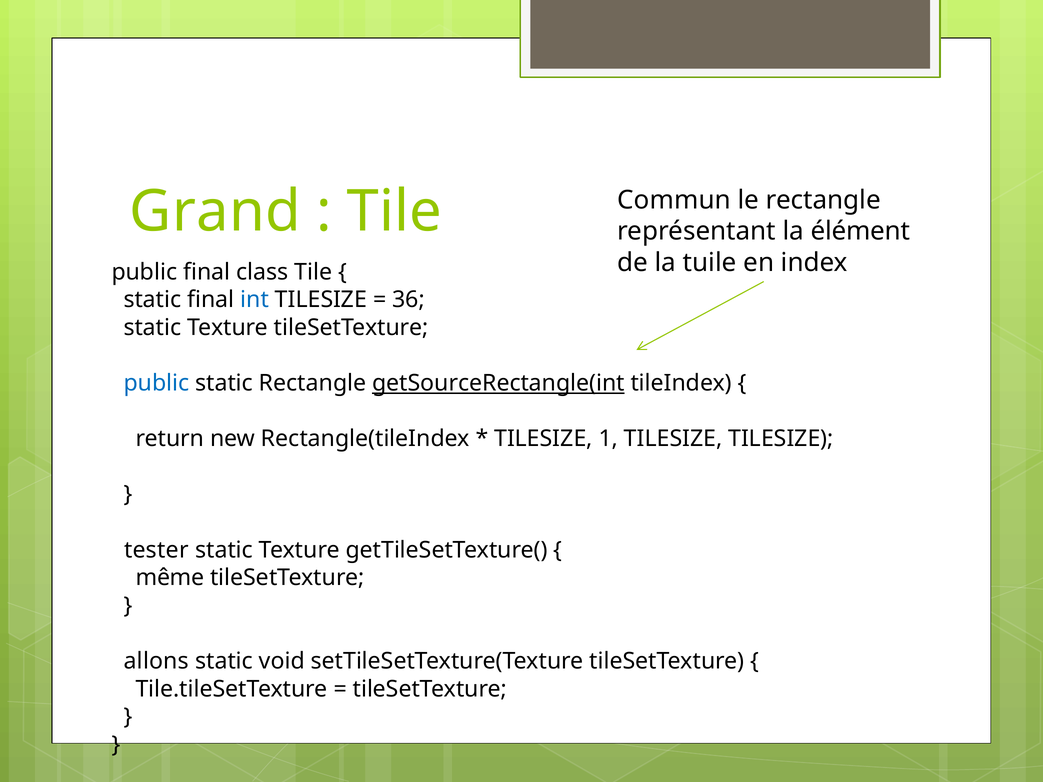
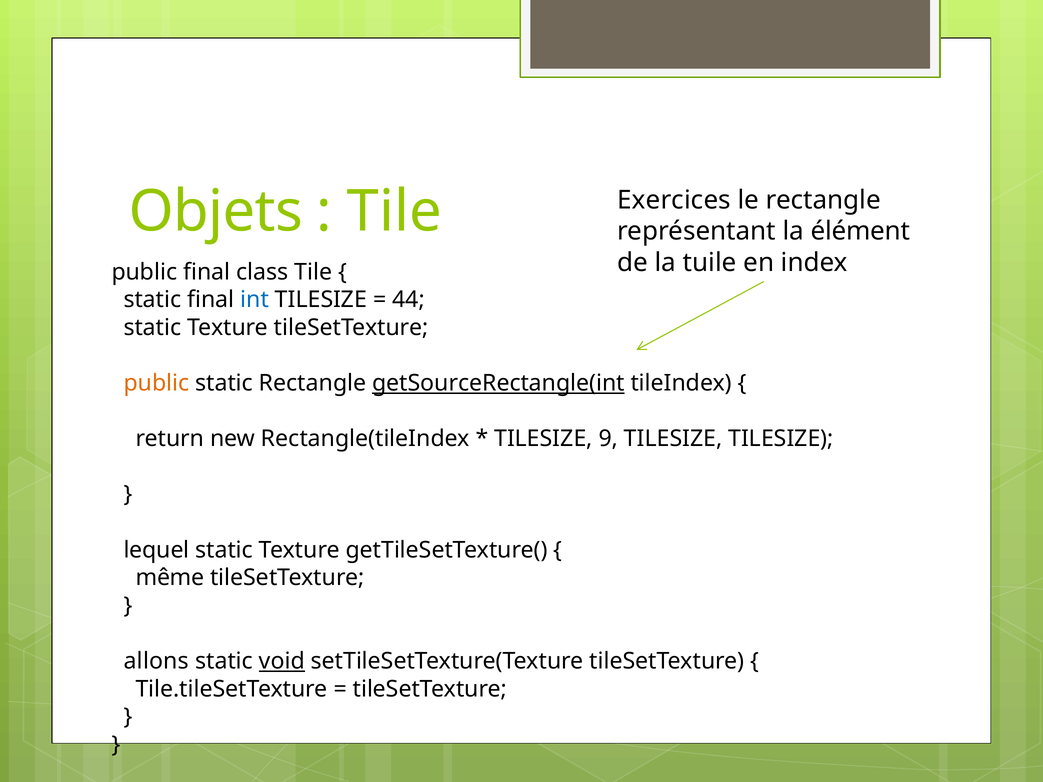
Commun: Commun -> Exercices
Grand: Grand -> Objets
36: 36 -> 44
public at (156, 383) colour: blue -> orange
1: 1 -> 9
tester: tester -> lequel
void underline: none -> present
